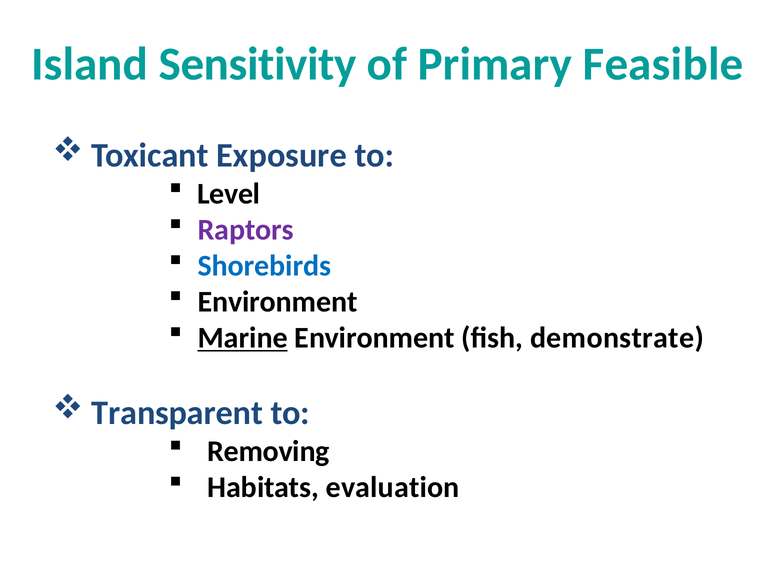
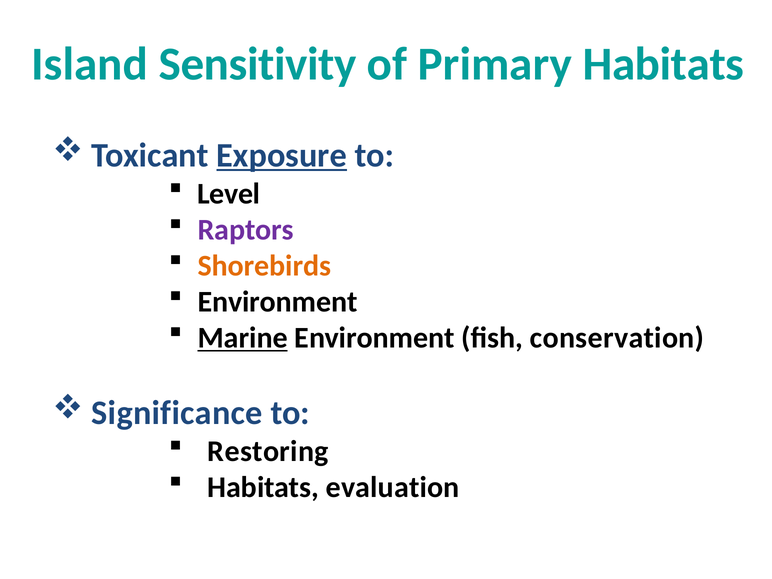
Primary Feasible: Feasible -> Habitats
Exposure underline: none -> present
Shorebirds colour: blue -> orange
demonstrate: demonstrate -> conservation
Transparent: Transparent -> Significance
Removing: Removing -> Restoring
